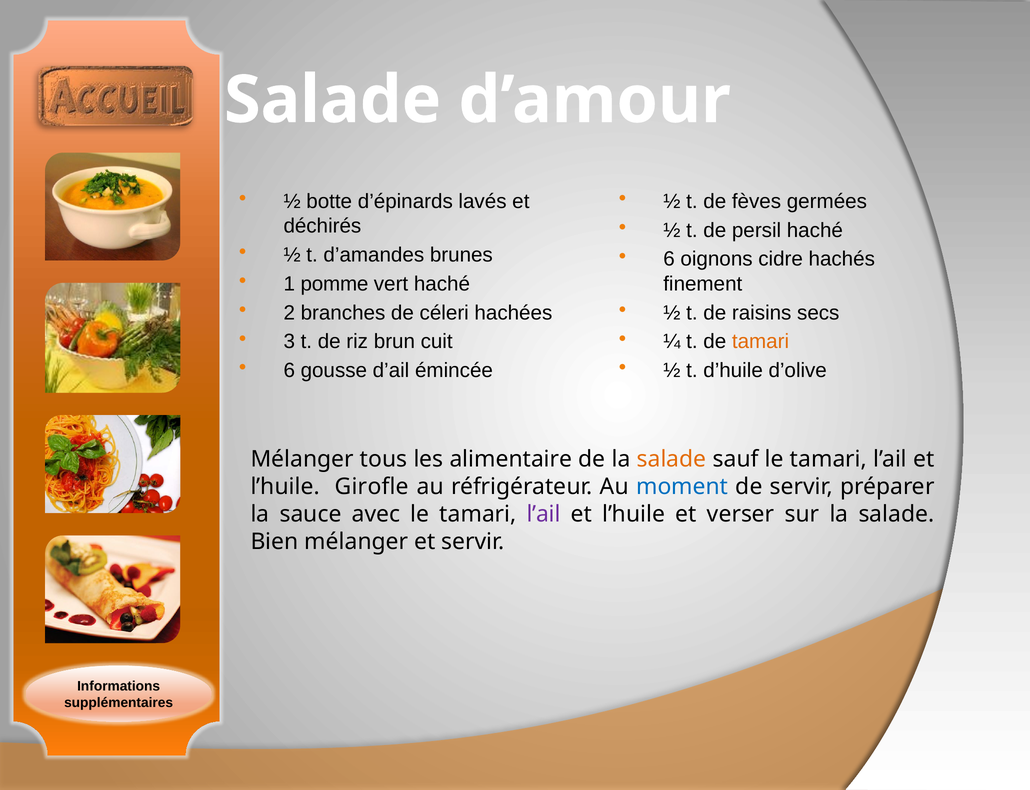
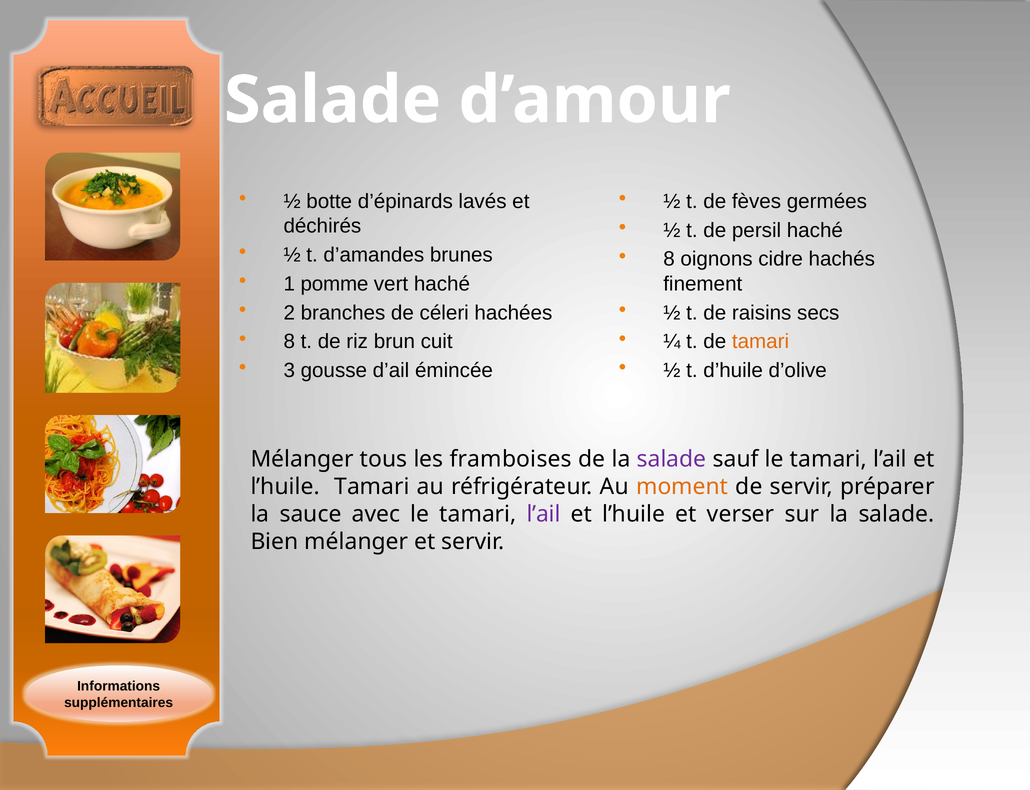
6 at (669, 259): 6 -> 8
3 at (289, 341): 3 -> 8
6 at (289, 370): 6 -> 3
alimentaire: alimentaire -> framboises
salade at (672, 459) colour: orange -> purple
l’huile Girofle: Girofle -> Tamari
moment colour: blue -> orange
